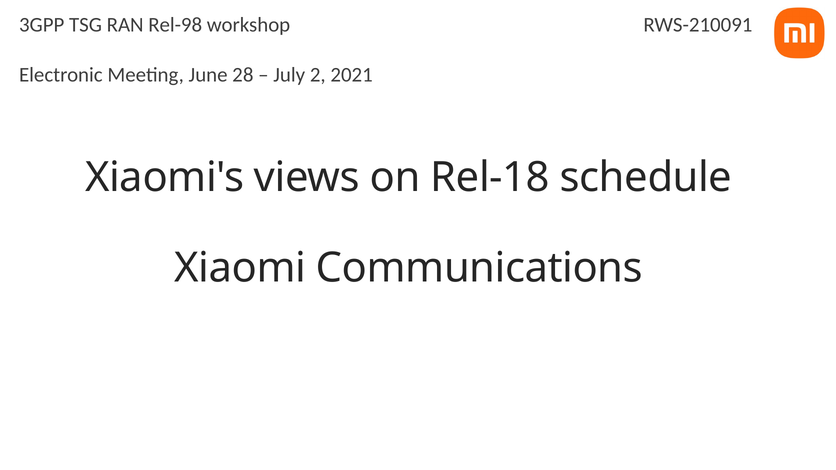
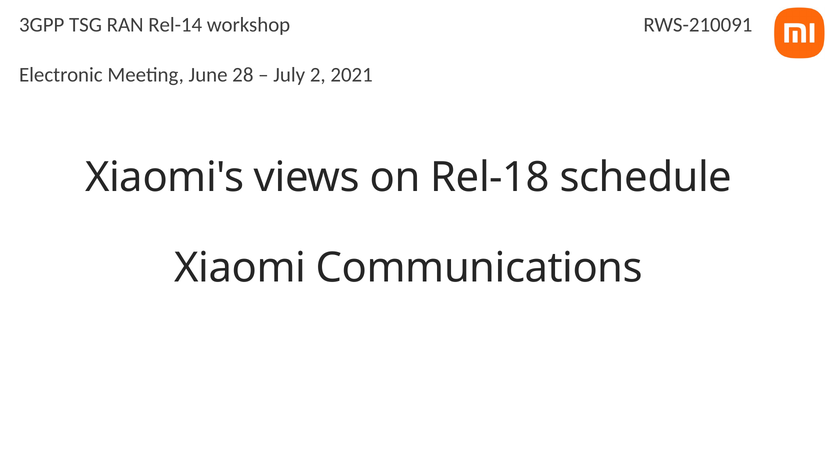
Rel-98: Rel-98 -> Rel-14
